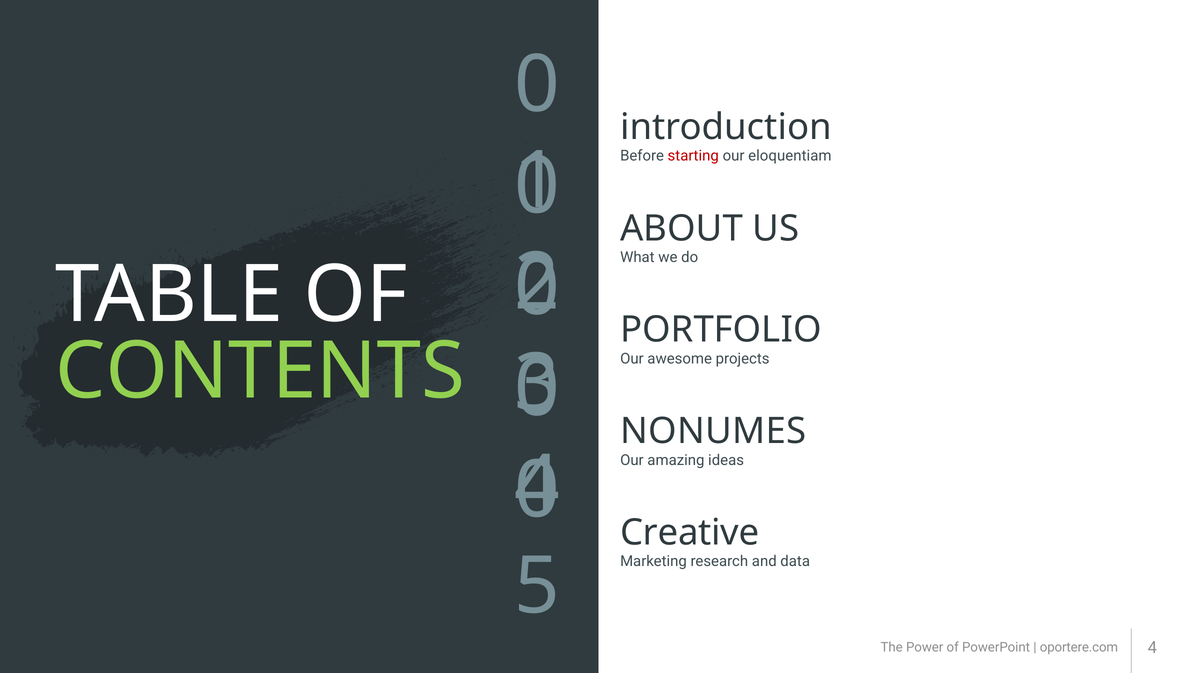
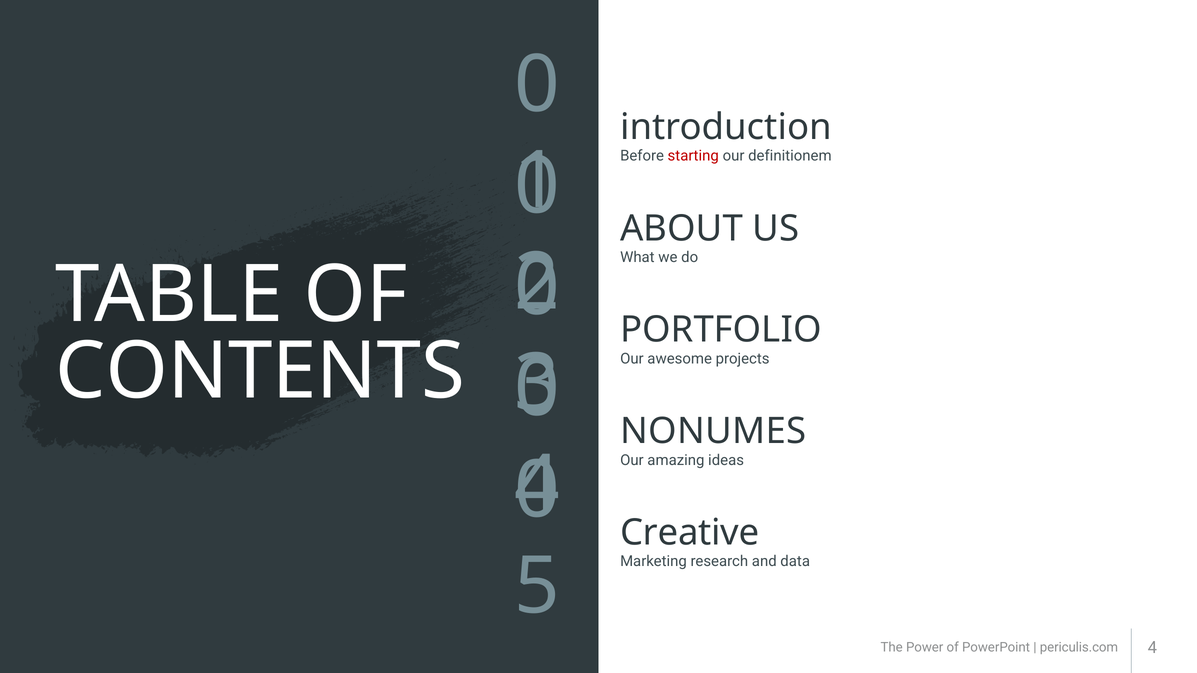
eloquentiam: eloquentiam -> definitionem
CONTENTS colour: light green -> white
oportere.com: oportere.com -> periculis.com
